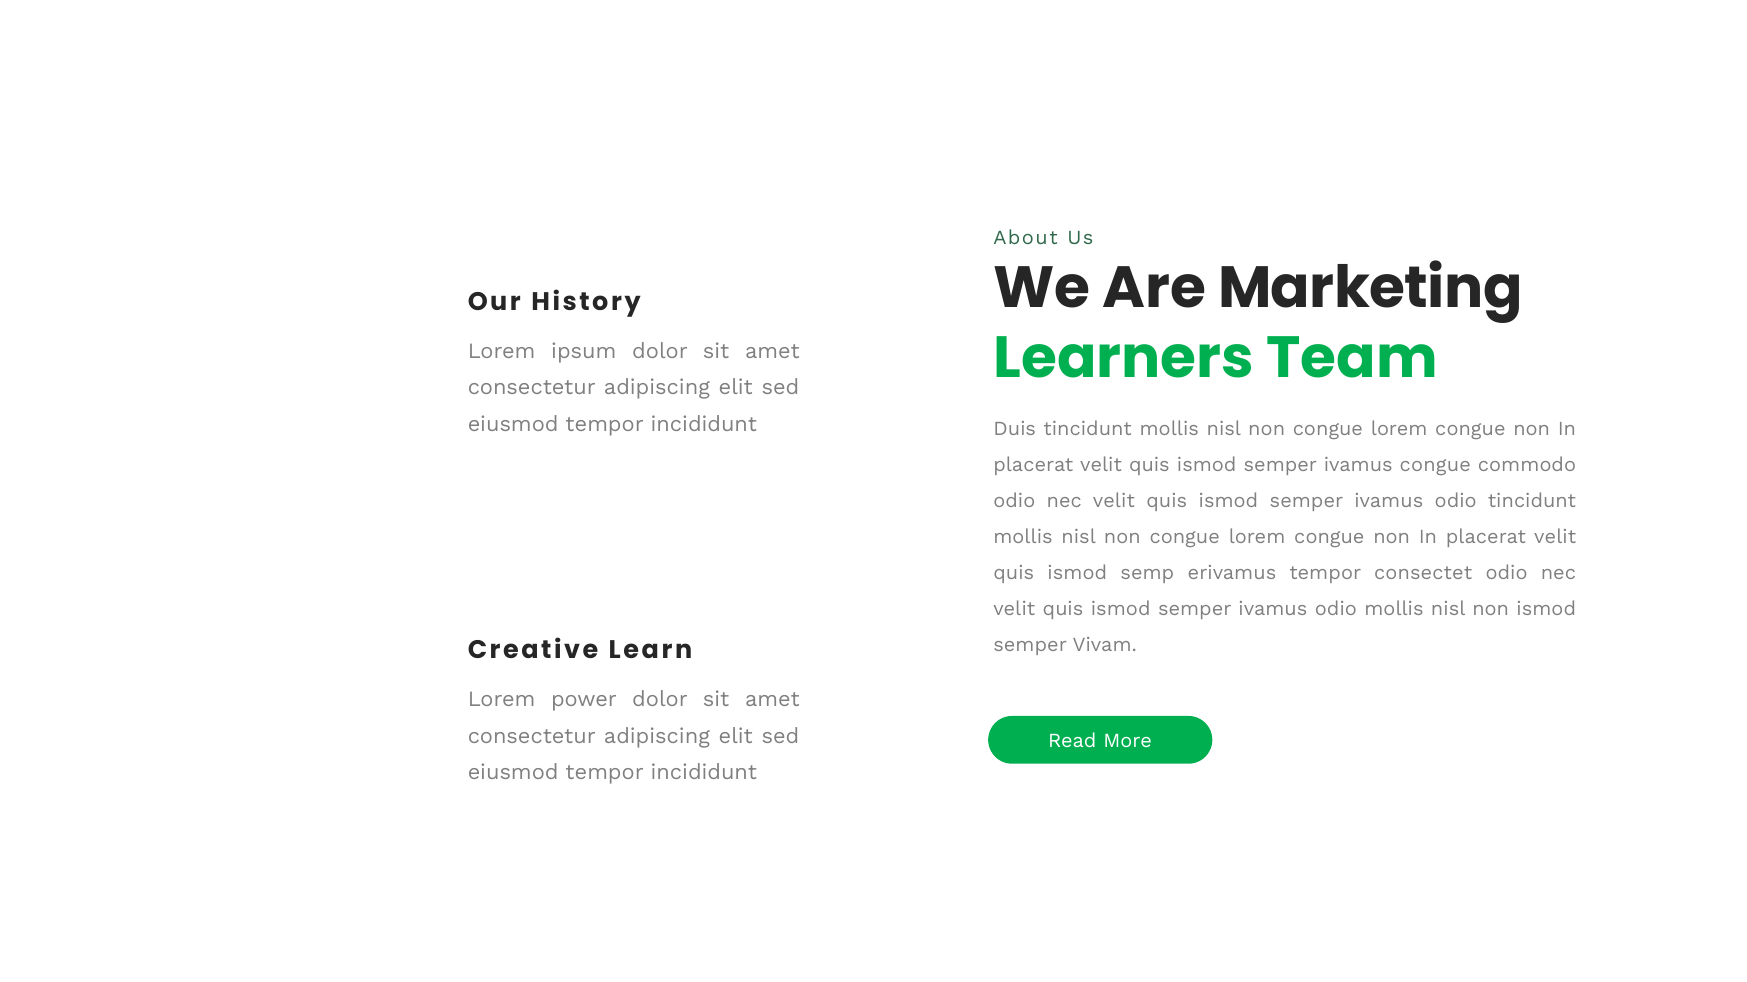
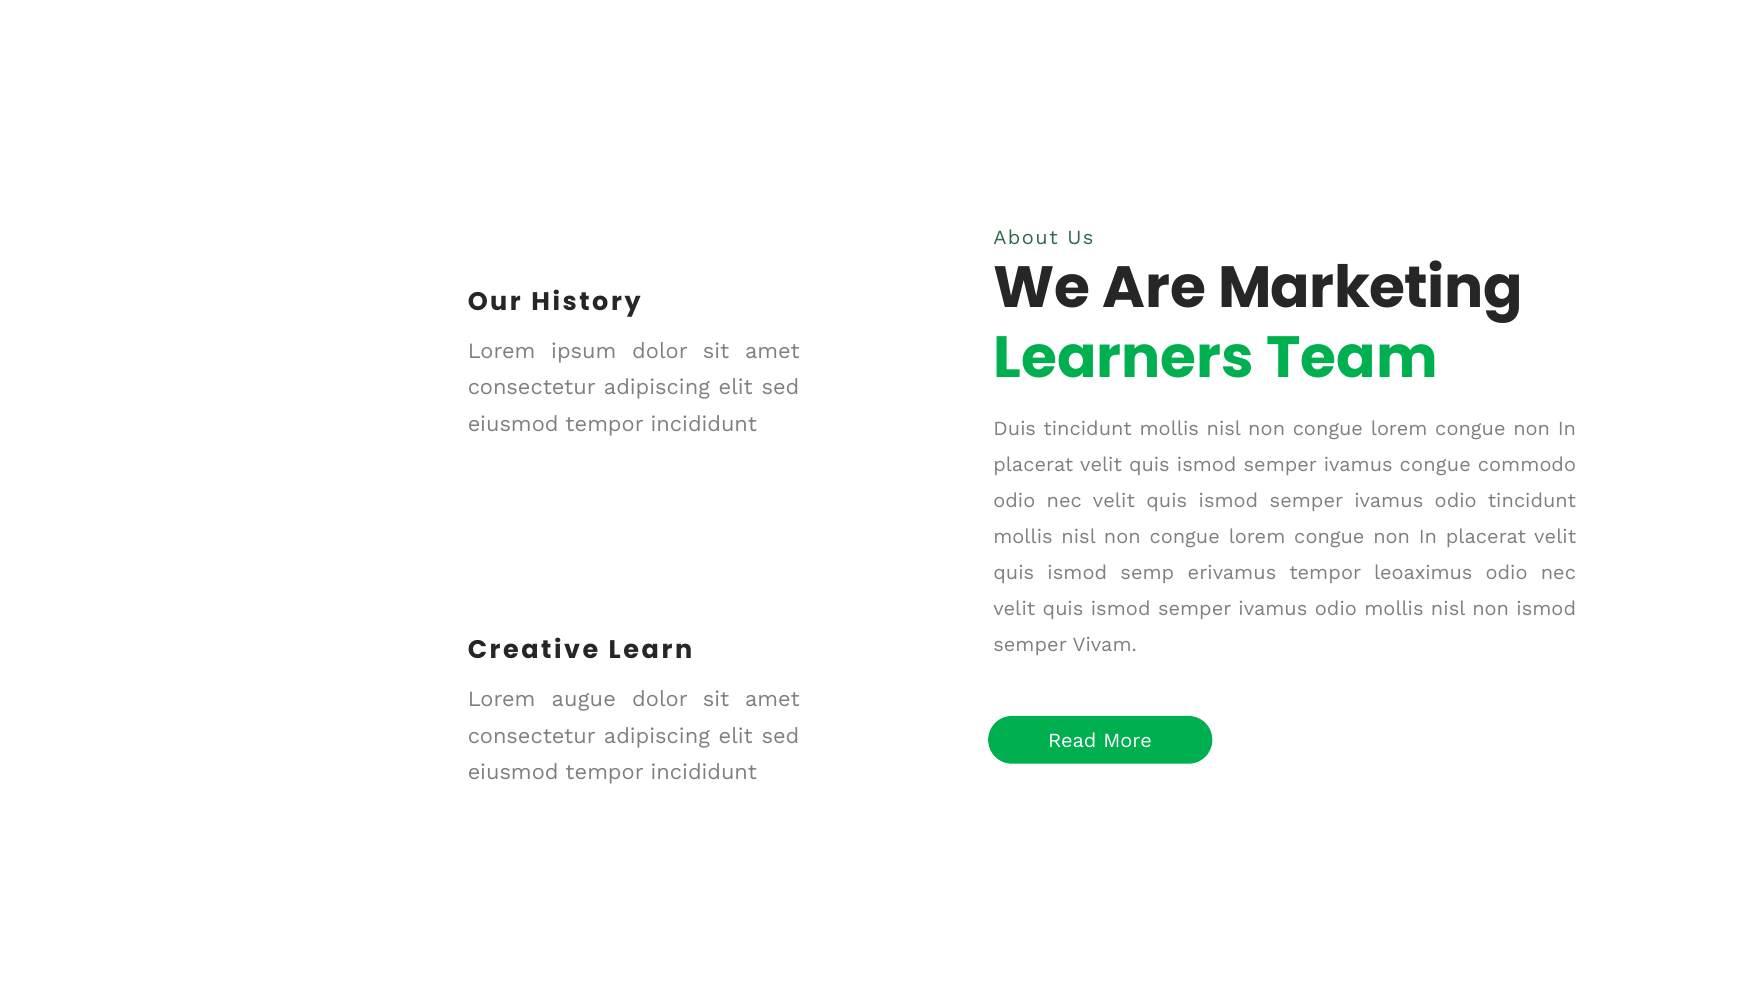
consectet: consectet -> leoaximus
power: power -> augue
